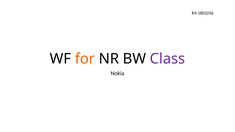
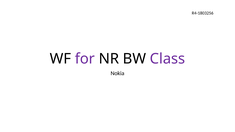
for colour: orange -> purple
